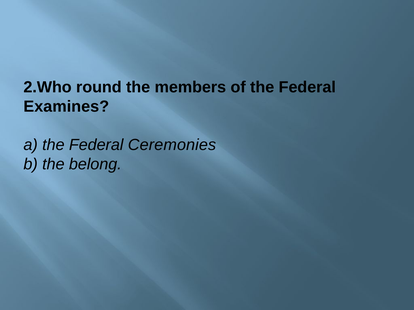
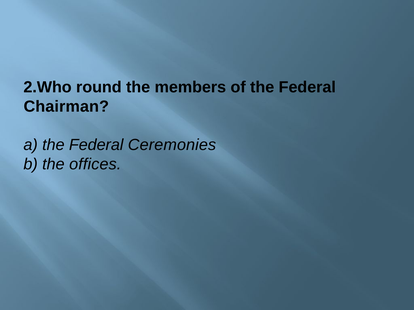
Examines: Examines -> Chairman
belong: belong -> offices
